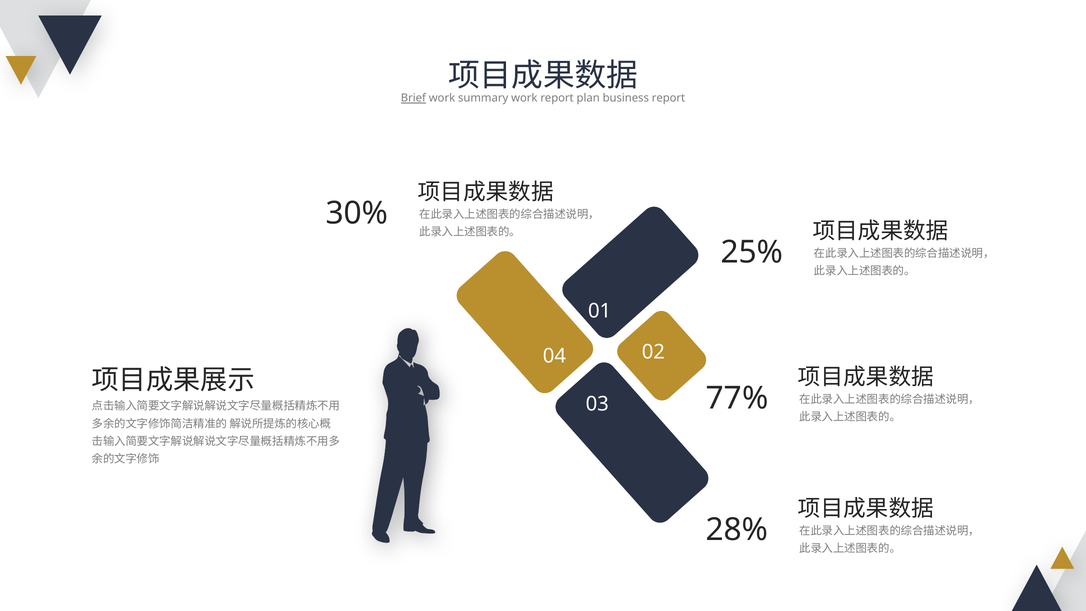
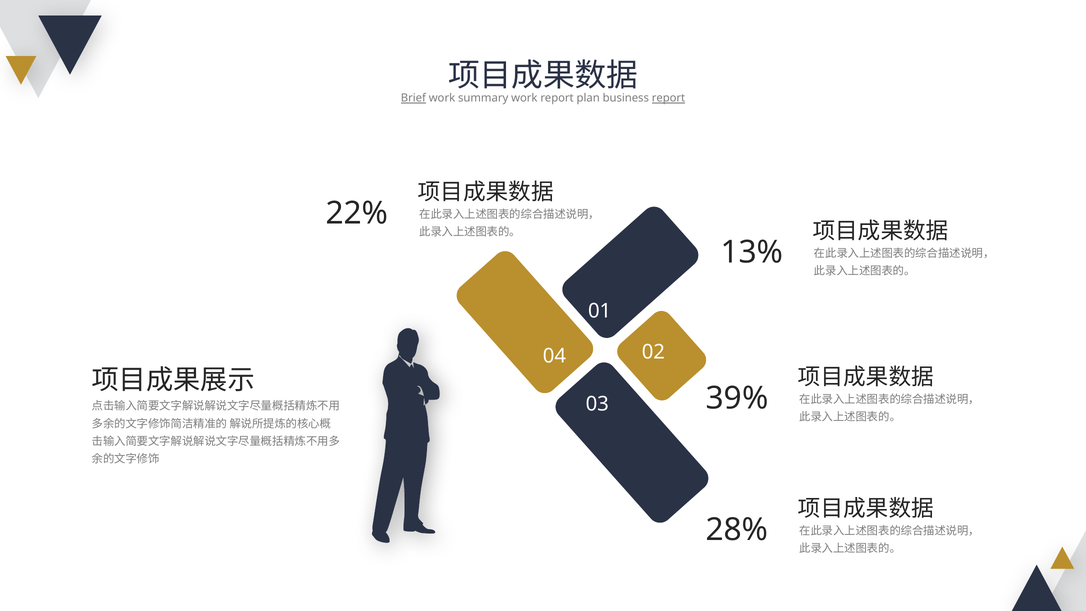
report at (668, 98) underline: none -> present
30%: 30% -> 22%
25%: 25% -> 13%
77%: 77% -> 39%
